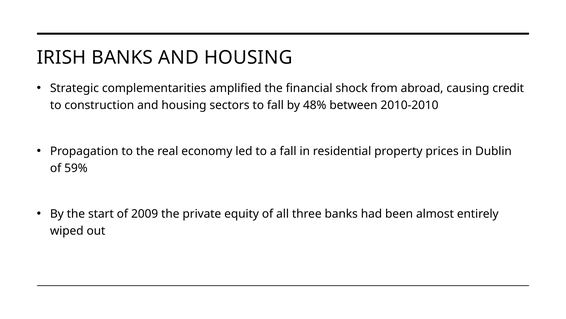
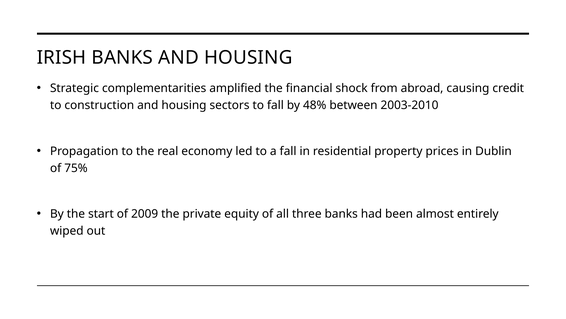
2010-2010: 2010-2010 -> 2003-2010
59%: 59% -> 75%
